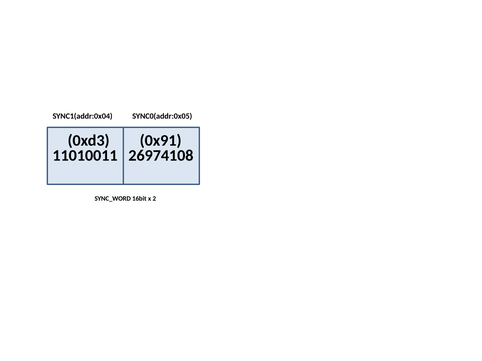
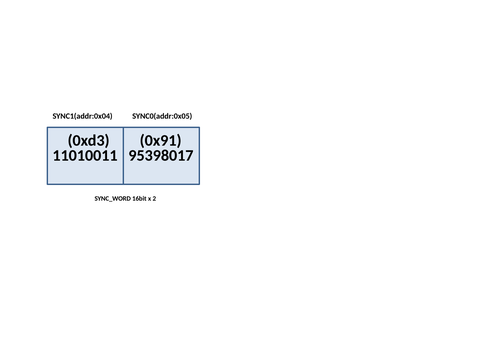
26974108: 26974108 -> 95398017
